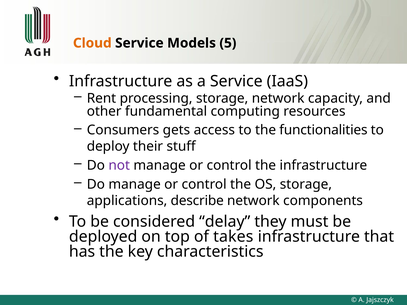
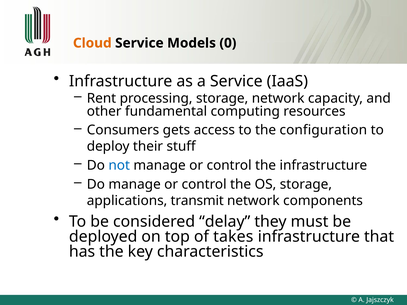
5: 5 -> 0
functionalities: functionalities -> configuration
not colour: purple -> blue
describe: describe -> transmit
